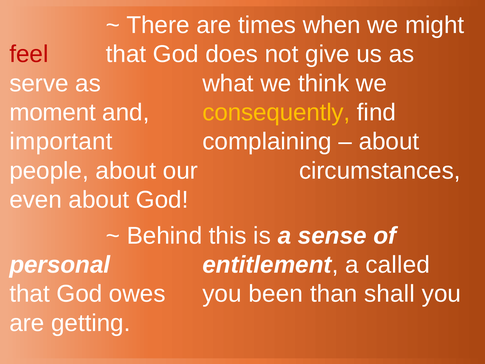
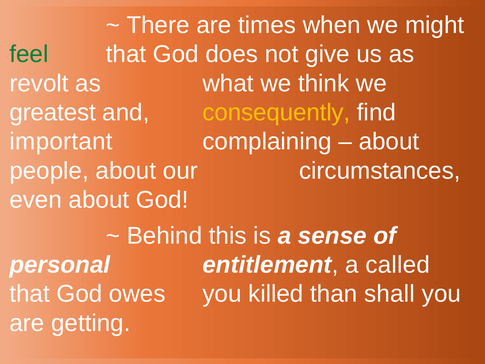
feel colour: red -> green
serve: serve -> revolt
moment: moment -> greatest
been: been -> killed
